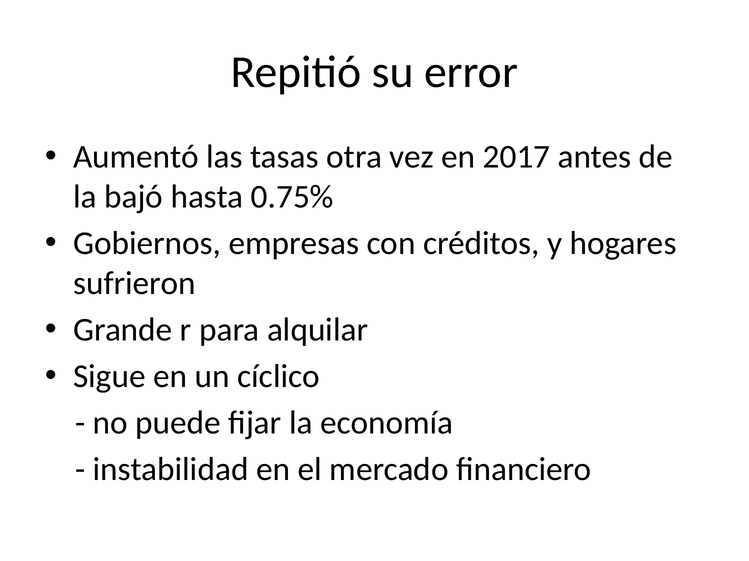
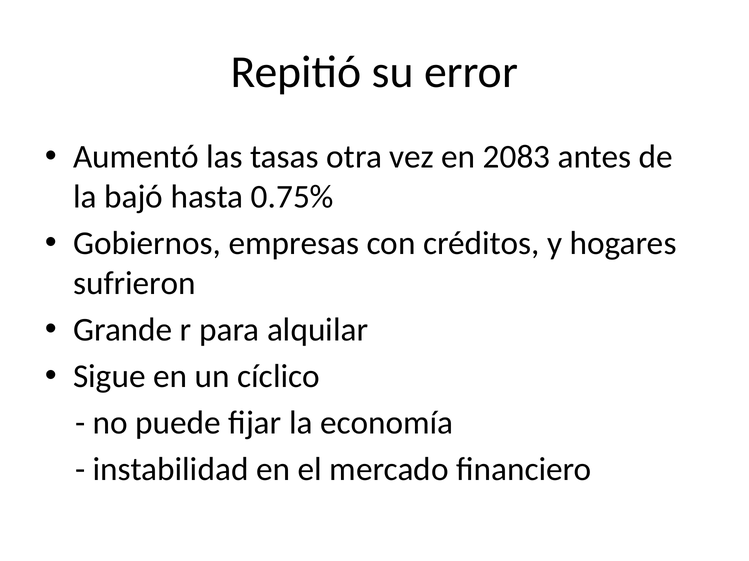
2017: 2017 -> 2083
